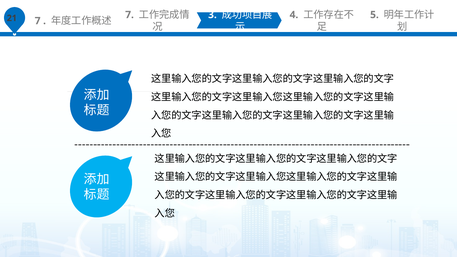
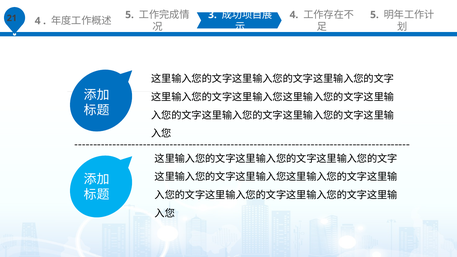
7 at (38, 21): 7 -> 4
7 at (130, 15): 7 -> 5
